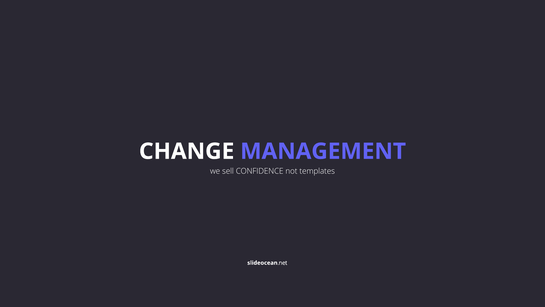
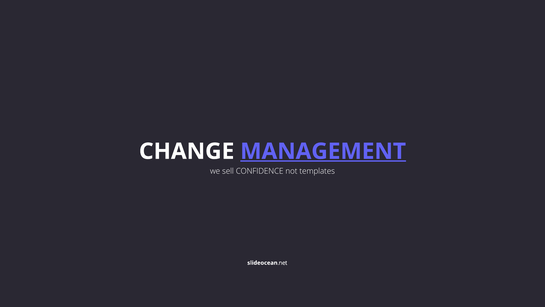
MANAGEMENT underline: none -> present
